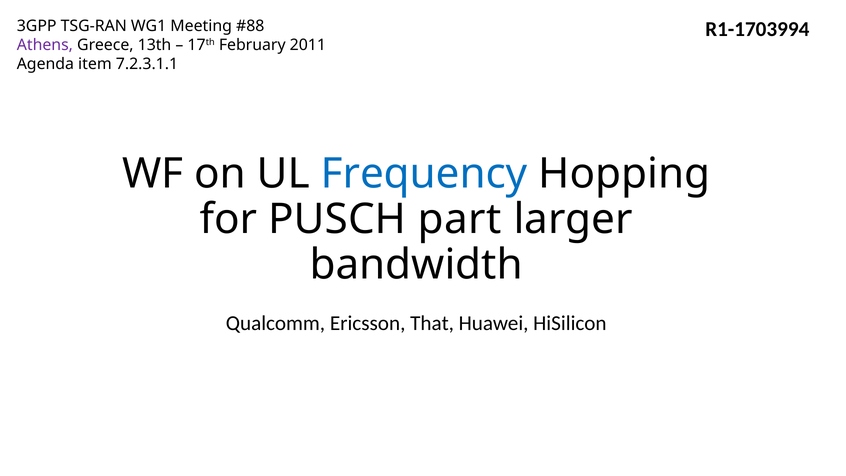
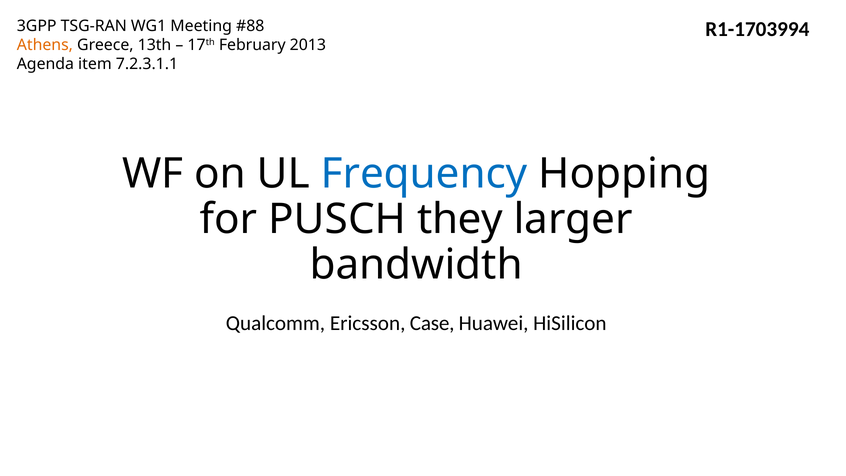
Athens colour: purple -> orange
2011: 2011 -> 2013
part: part -> they
That: That -> Case
